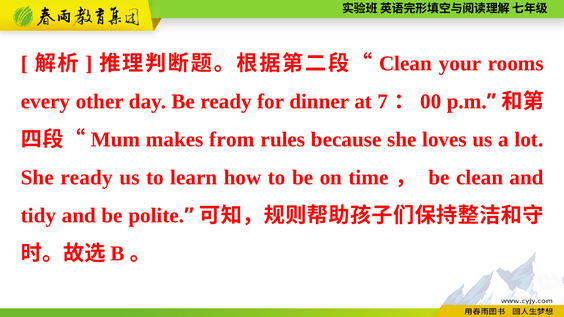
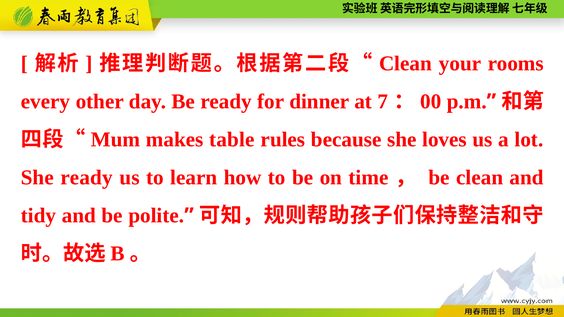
from: from -> table
